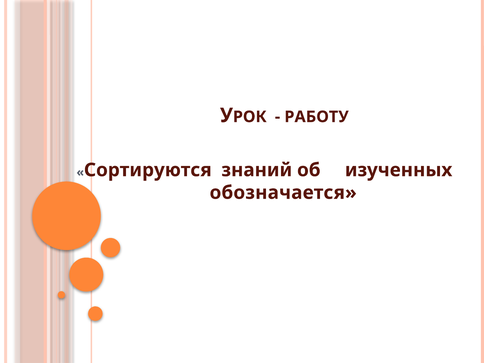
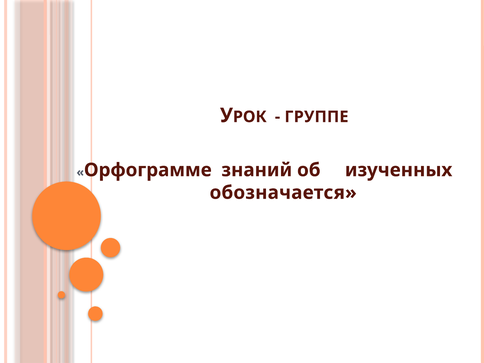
РАБОТУ: РАБОТУ -> ГРУППЕ
Сортируются: Сортируются -> Орфограмме
